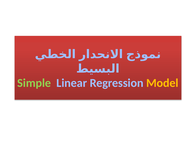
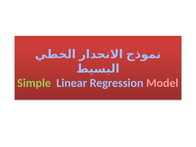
Model colour: yellow -> pink
